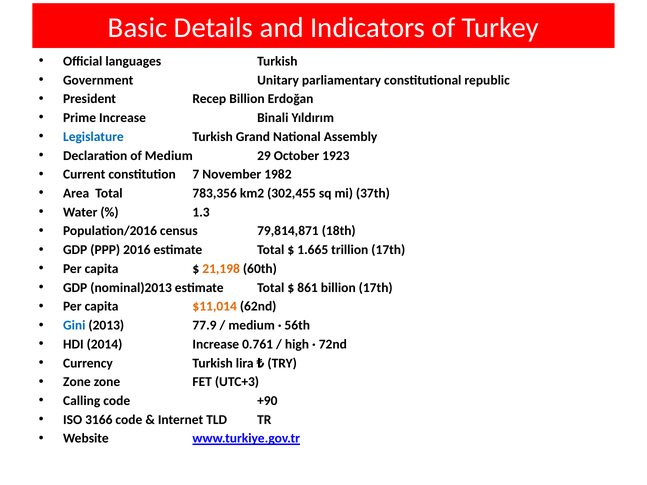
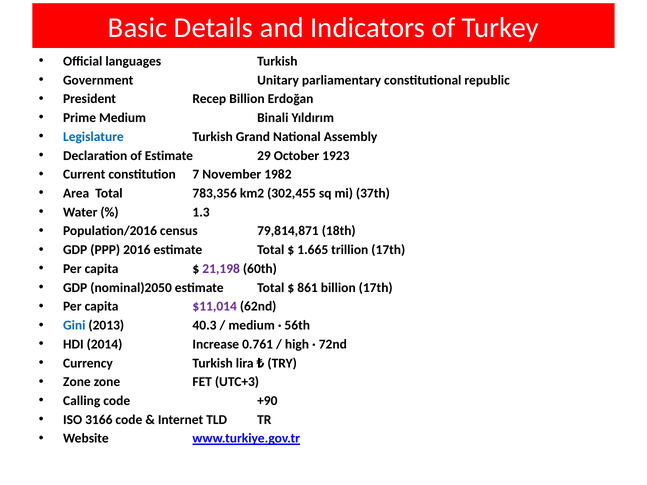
Prime Increase: Increase -> Medium
of Medium: Medium -> Estimate
21,198 colour: orange -> purple
nominal)2013: nominal)2013 -> nominal)2050
$11,014 colour: orange -> purple
77.9: 77.9 -> 40.3
